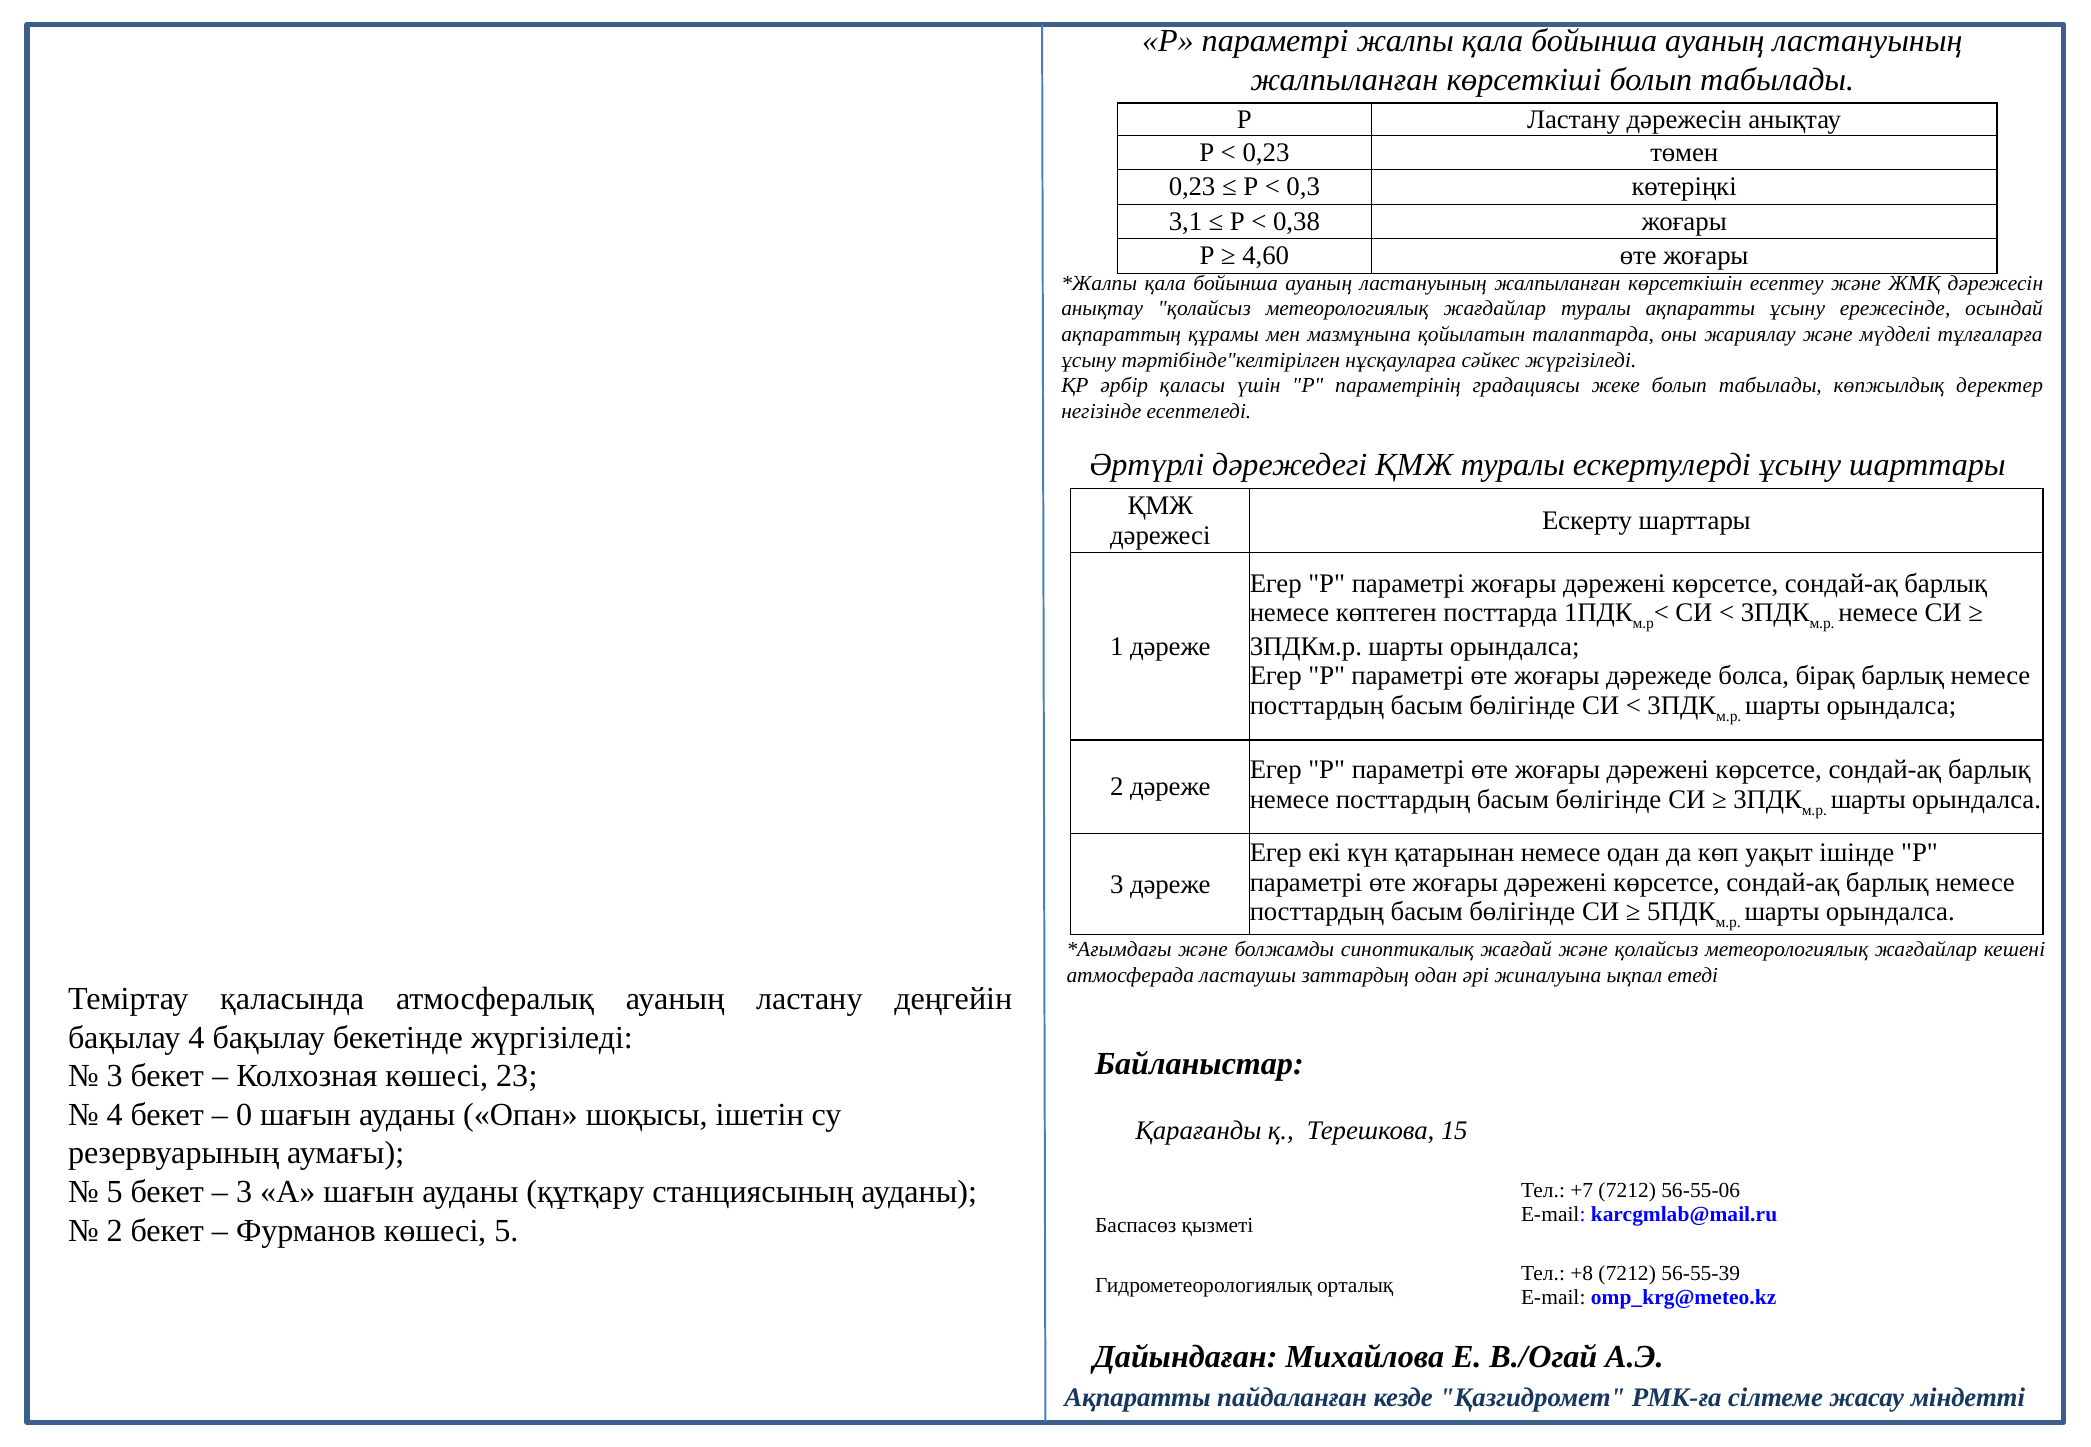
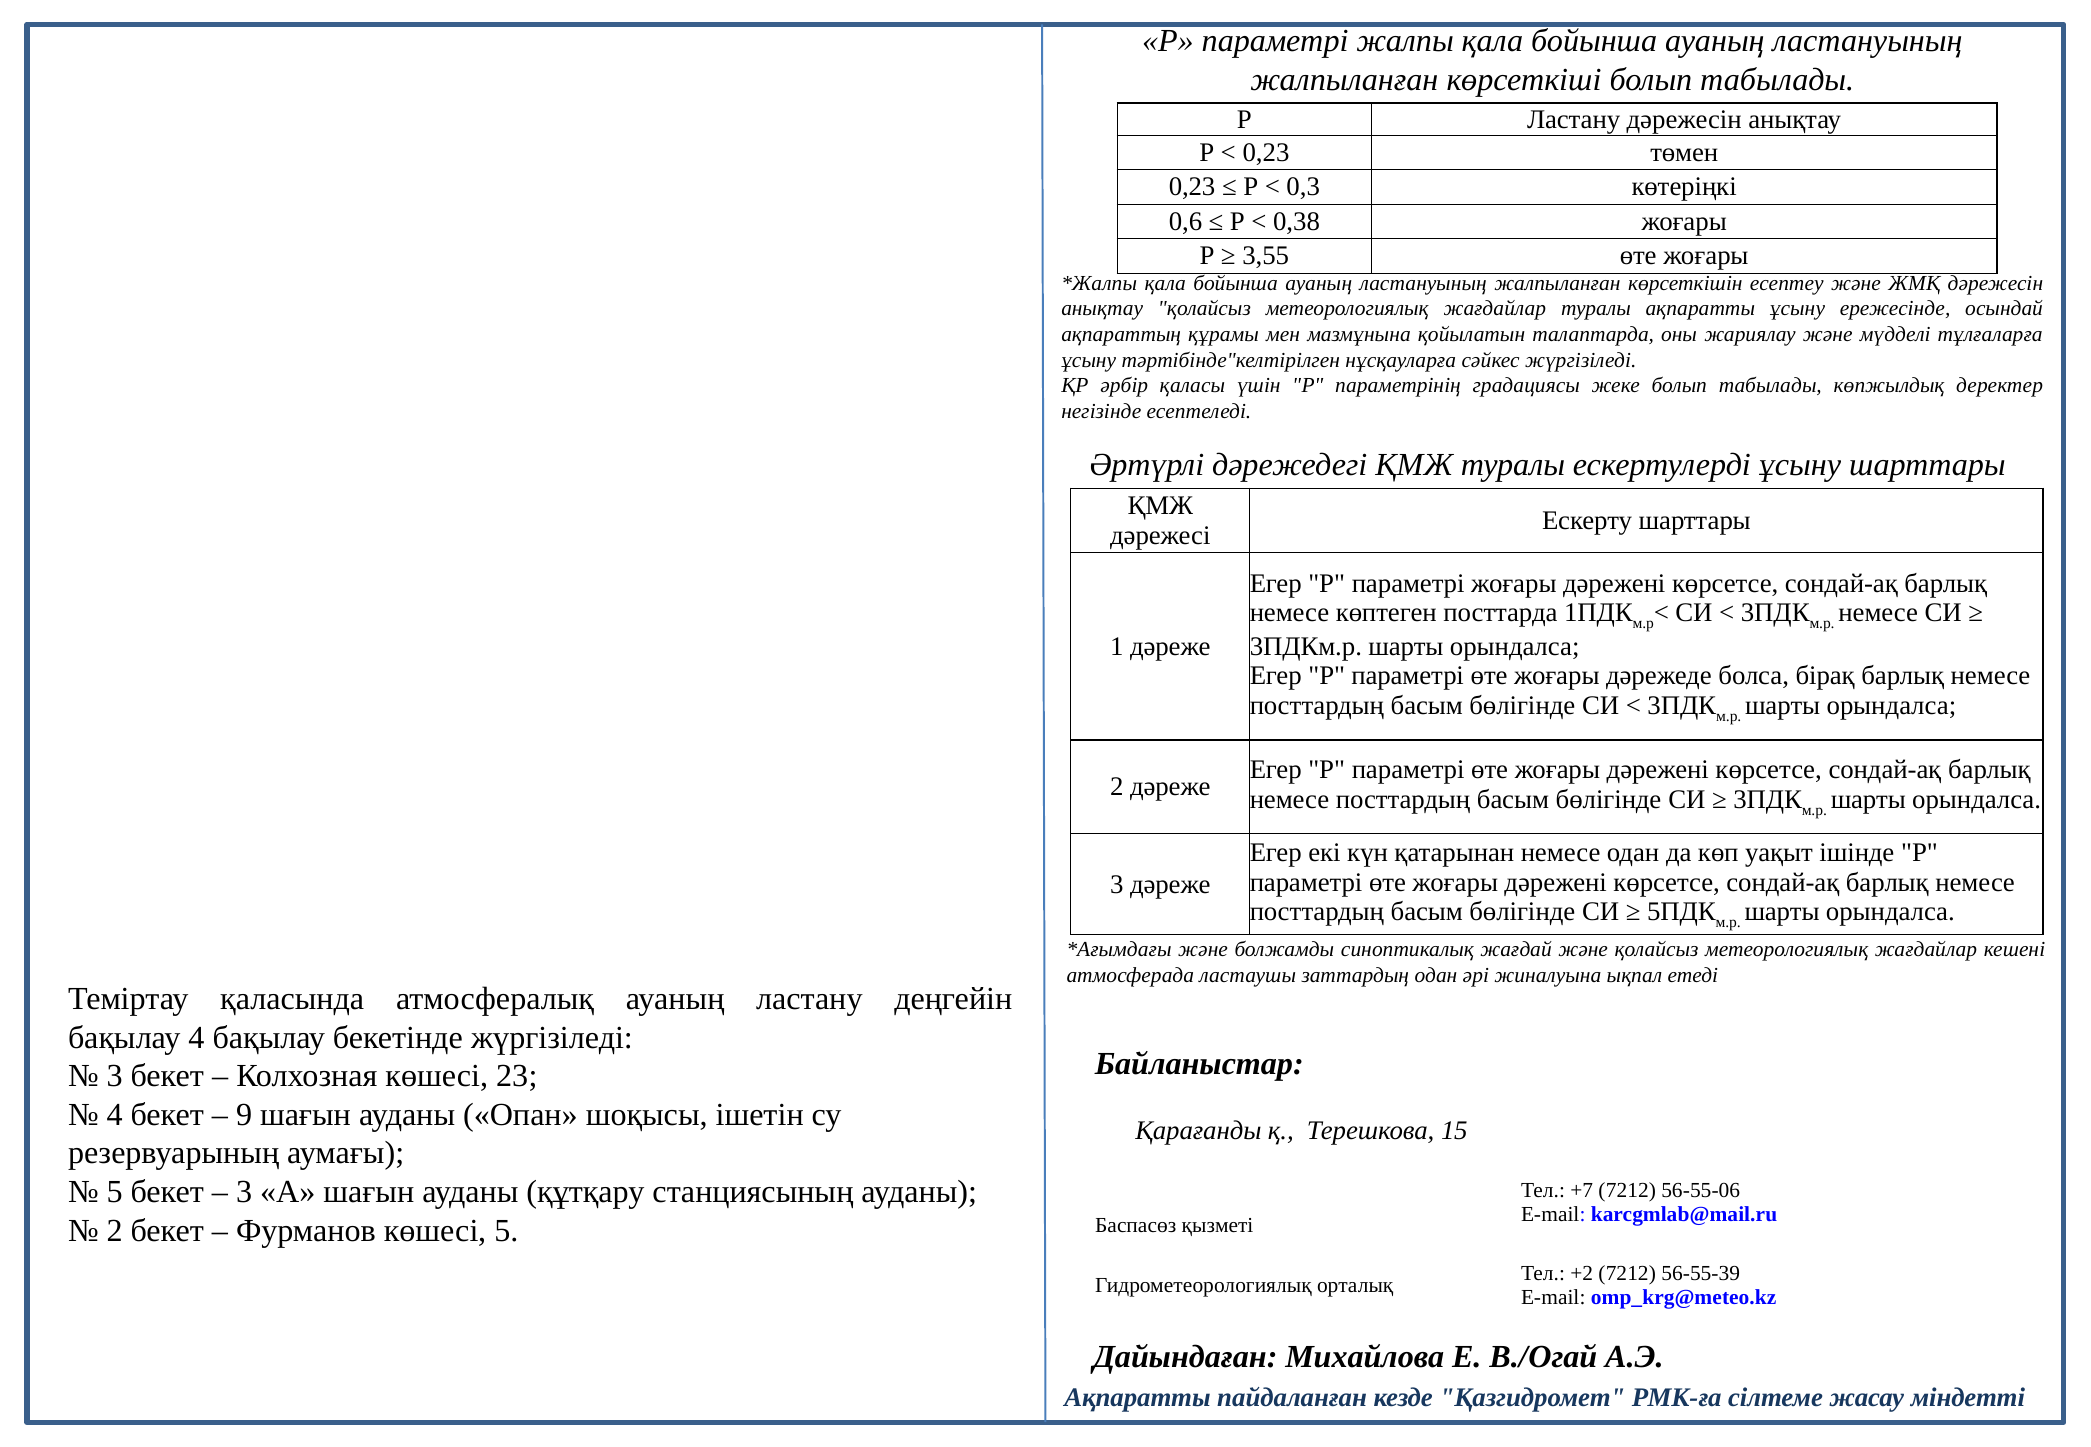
3,1: 3,1 -> 0,6
4,60: 4,60 -> 3,55
0: 0 -> 9
+8: +8 -> +2
